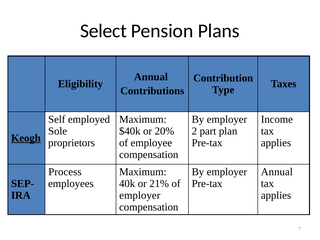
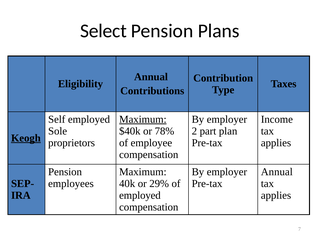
Maximum at (143, 119) underline: none -> present
20%: 20% -> 78%
Process at (65, 172): Process -> Pension
21%: 21% -> 29%
employer at (140, 195): employer -> employed
